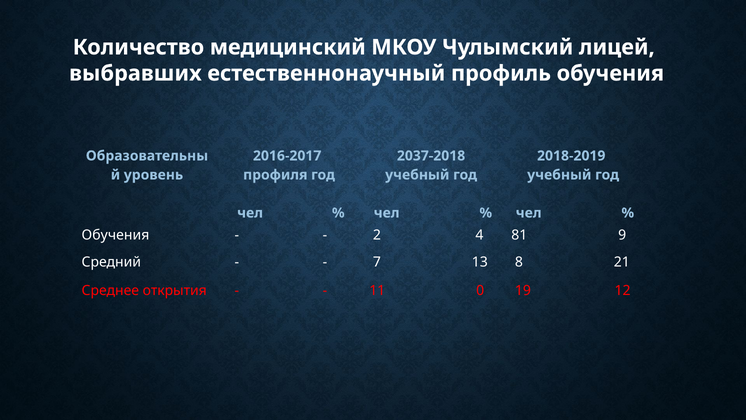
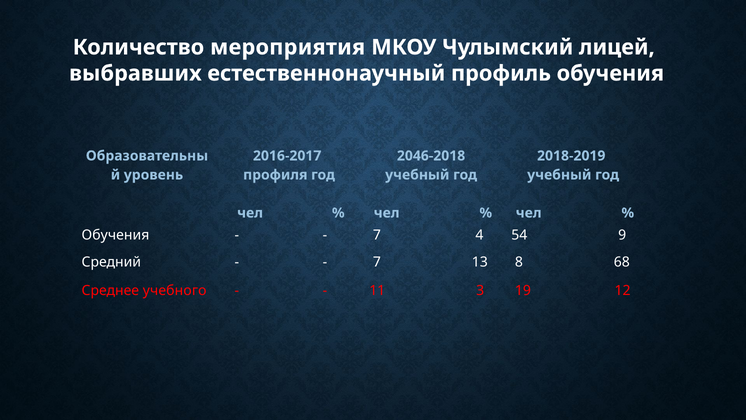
медицинский: медицинский -> мероприятия
2037-2018: 2037-2018 -> 2046-2018
2 at (377, 235): 2 -> 7
81: 81 -> 54
21: 21 -> 68
открытия: открытия -> учебного
0: 0 -> 3
